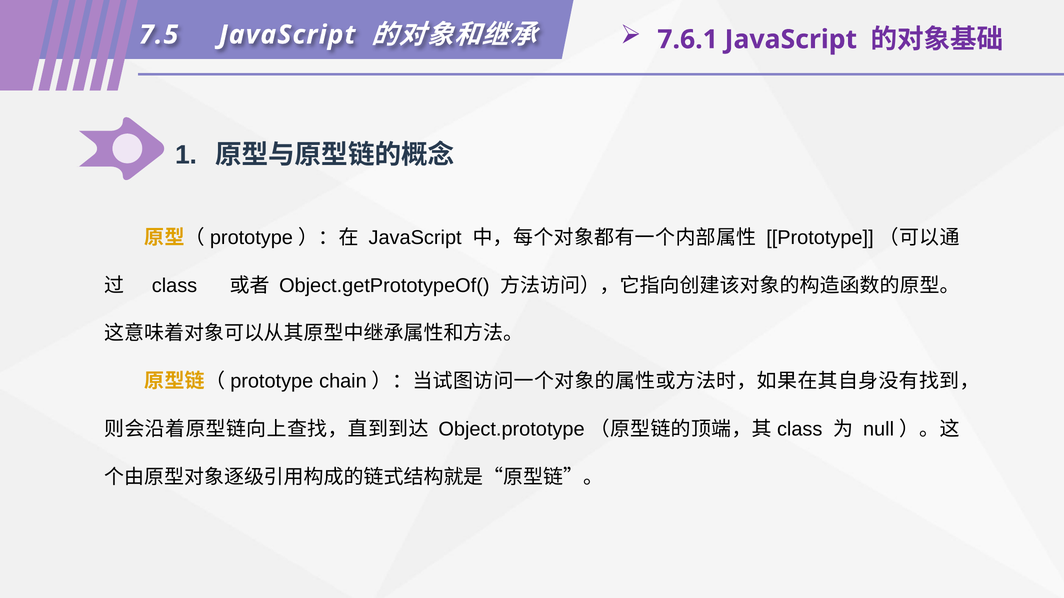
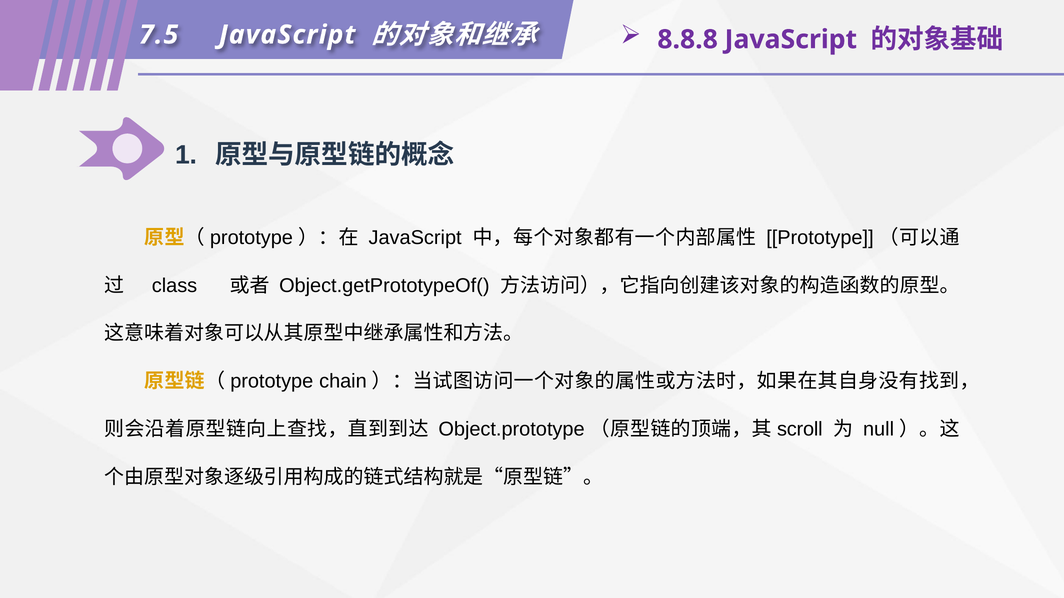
7.6.1: 7.6.1 -> 8.8.8
class at (800, 429): class -> scroll
